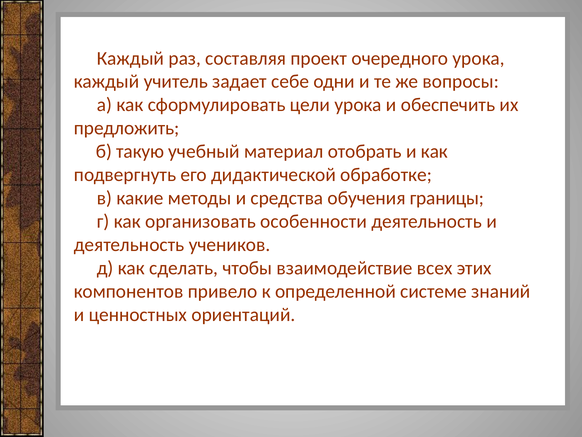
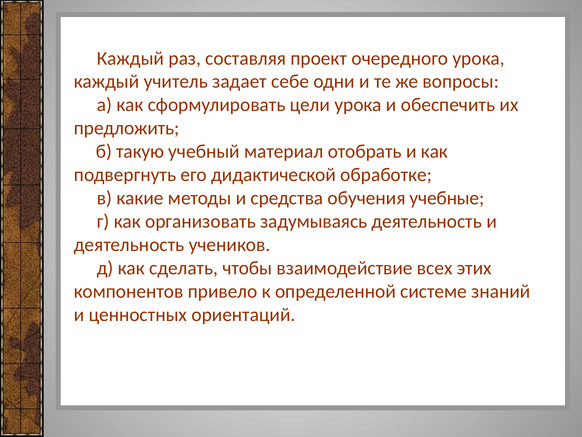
границы: границы -> учебные
особенности: особенности -> задумываясь
